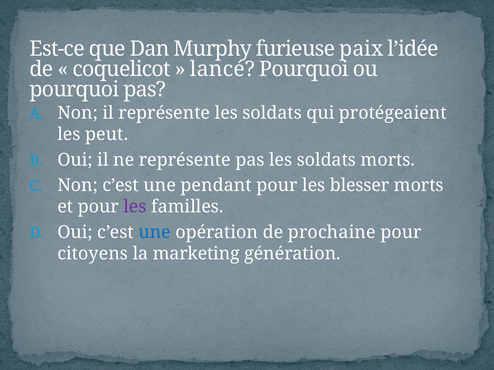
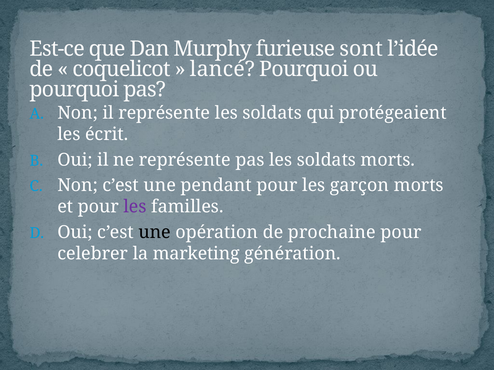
paix: paix -> sont
peut: peut -> écrit
blesser: blesser -> garçon
une at (155, 233) colour: blue -> black
citoyens: citoyens -> celebrer
